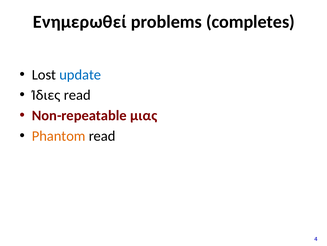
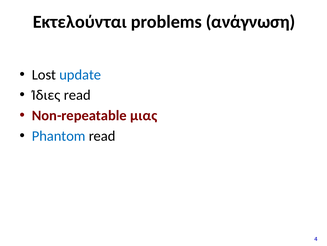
Ενημερωθεί: Ενημερωθεί -> Εκτελούνται
completes: completes -> ανάγνωση
Phantom colour: orange -> blue
